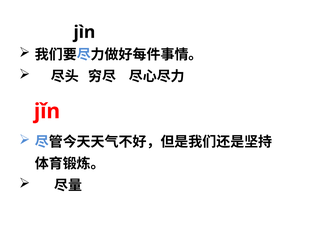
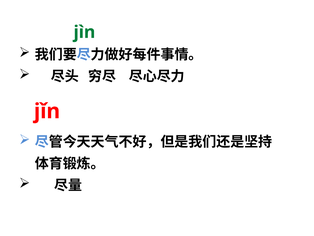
jìn colour: black -> green
